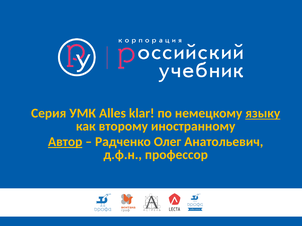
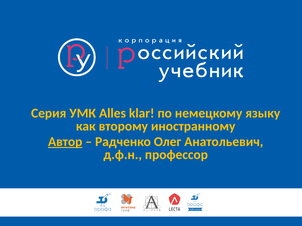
языку underline: present -> none
